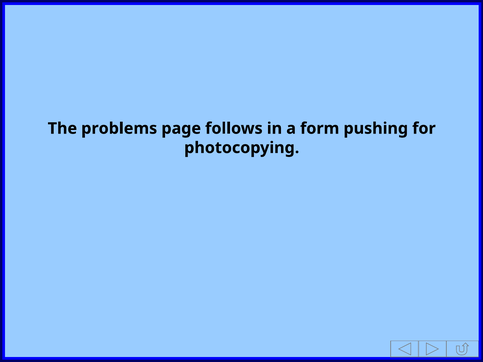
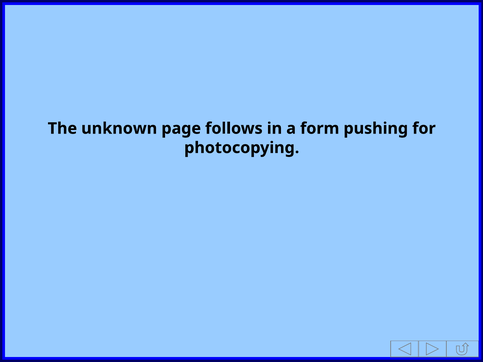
problems: problems -> unknown
